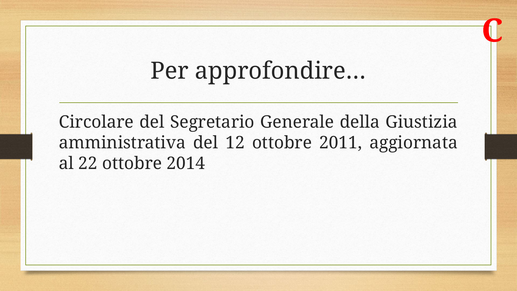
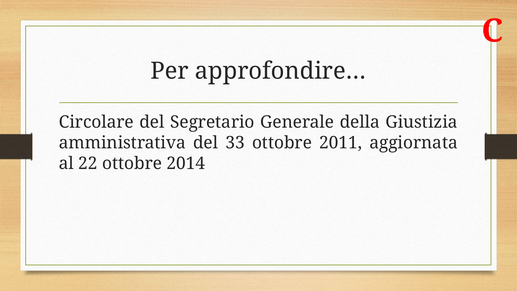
12: 12 -> 33
